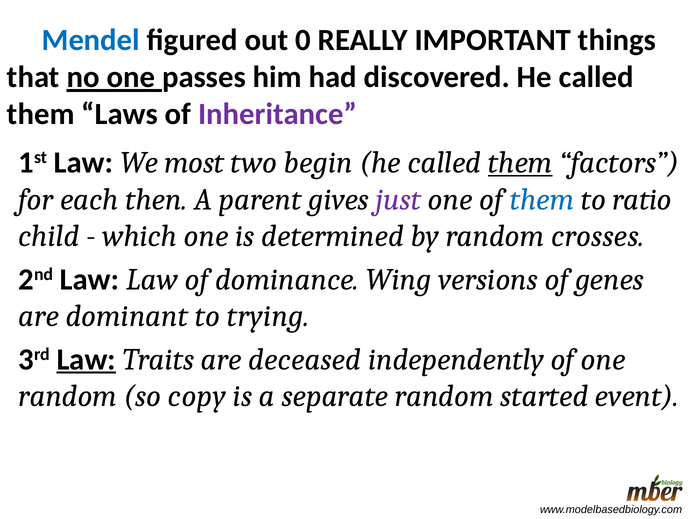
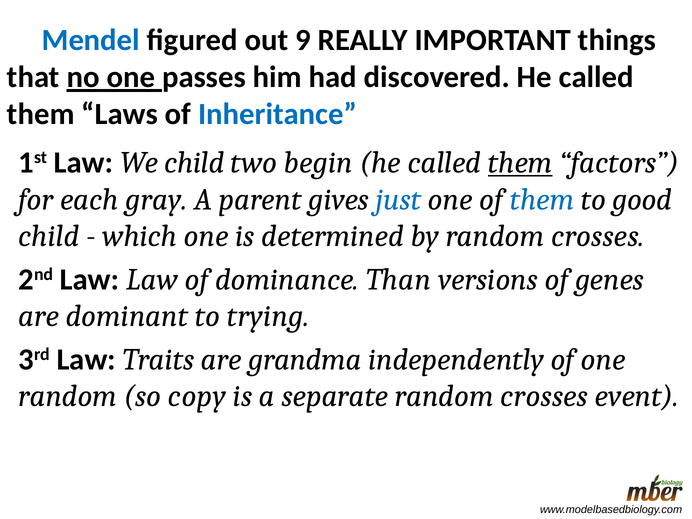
0: 0 -> 9
Inheritance colour: purple -> blue
We most: most -> child
then: then -> gray
just colour: purple -> blue
ratio: ratio -> good
Wing: Wing -> Than
Law at (86, 359) underline: present -> none
deceased: deceased -> grandma
separate random started: started -> crosses
